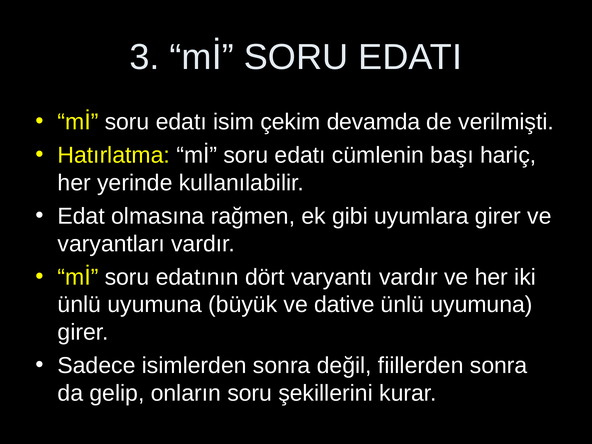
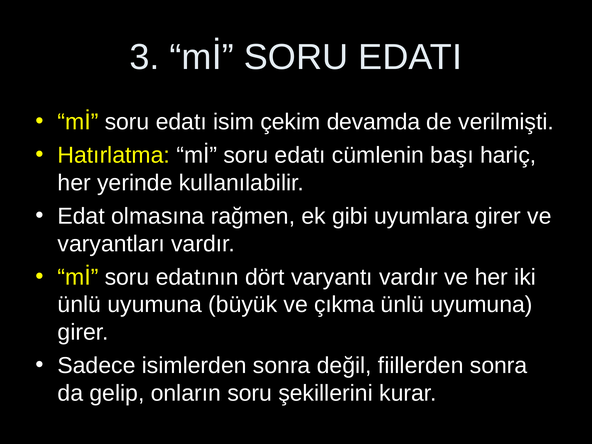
dative: dative -> çıkma
